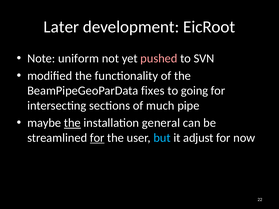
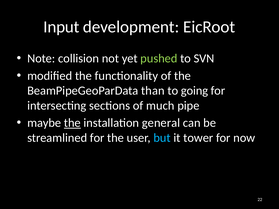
Later: Later -> Input
uniform: uniform -> collision
pushed colour: pink -> light green
fixes: fixes -> than
for at (97, 138) underline: present -> none
adjust: adjust -> tower
